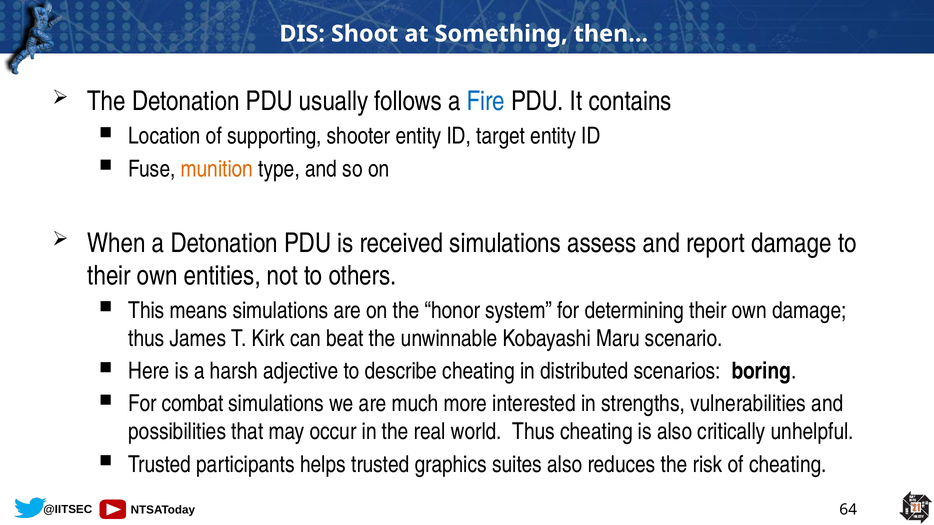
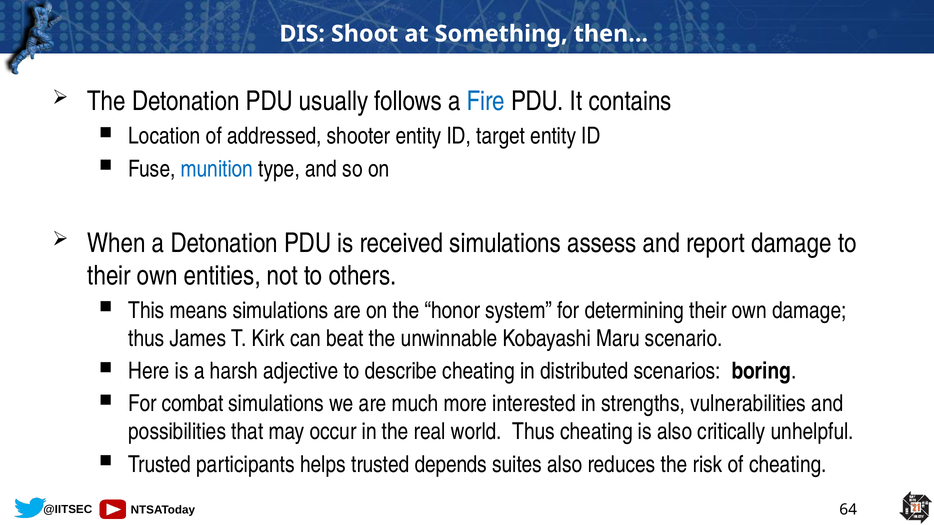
supporting: supporting -> addressed
munition colour: orange -> blue
graphics: graphics -> depends
